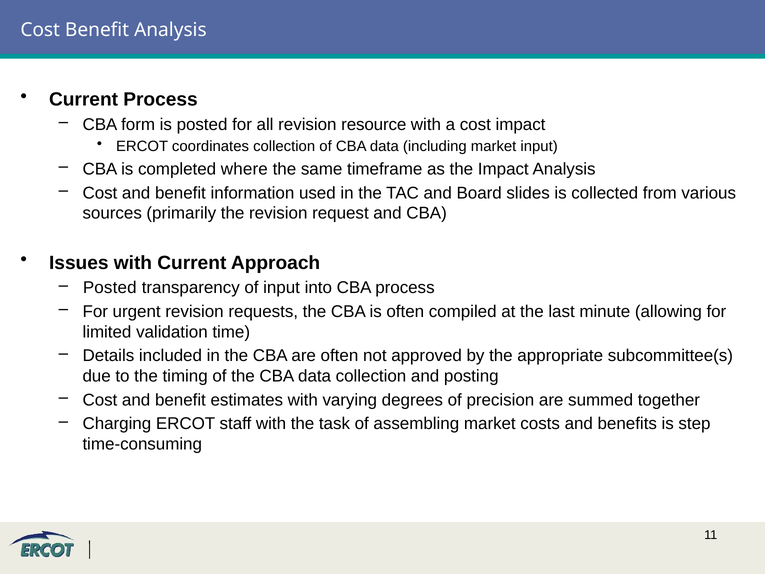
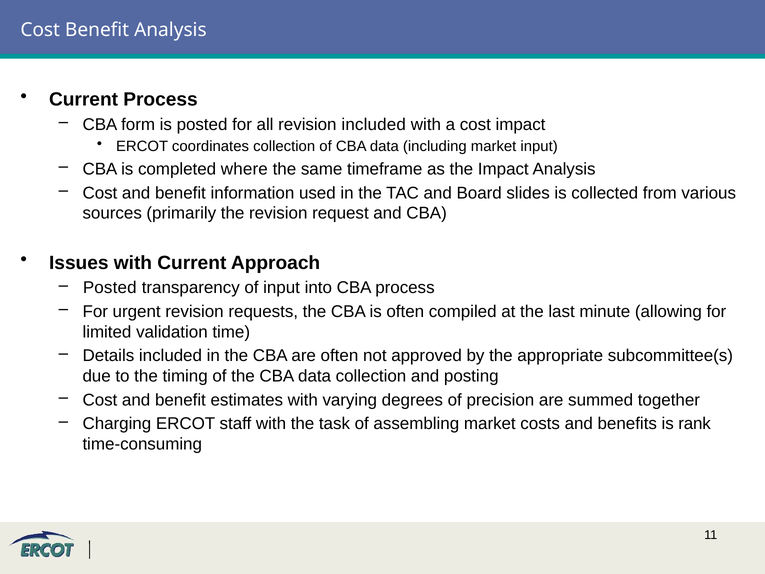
revision resource: resource -> included
step: step -> rank
